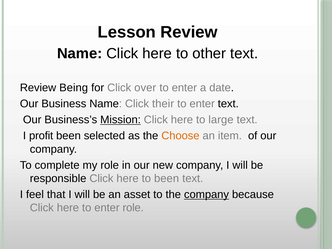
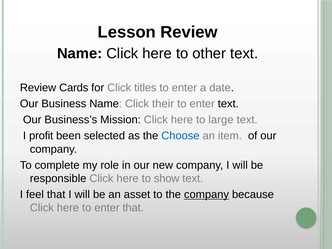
Being: Being -> Cards
over: over -> titles
Mission underline: present -> none
Choose colour: orange -> blue
to been: been -> show
enter role: role -> that
